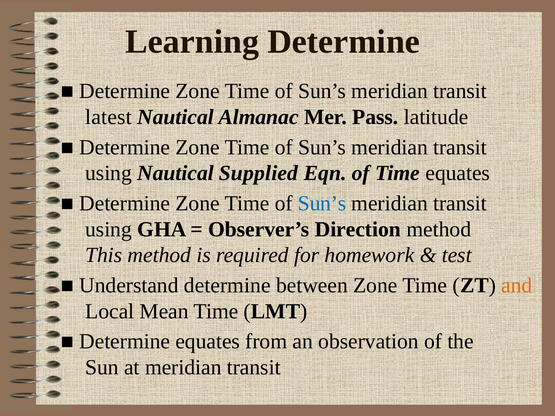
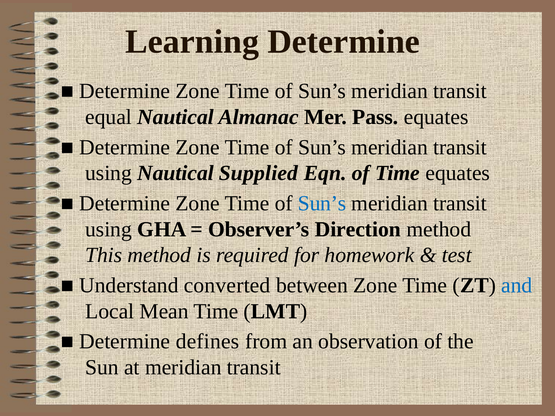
latest: latest -> equal
Pass latitude: latitude -> equates
Understand determine: determine -> converted
and colour: orange -> blue
Determine equates: equates -> defines
